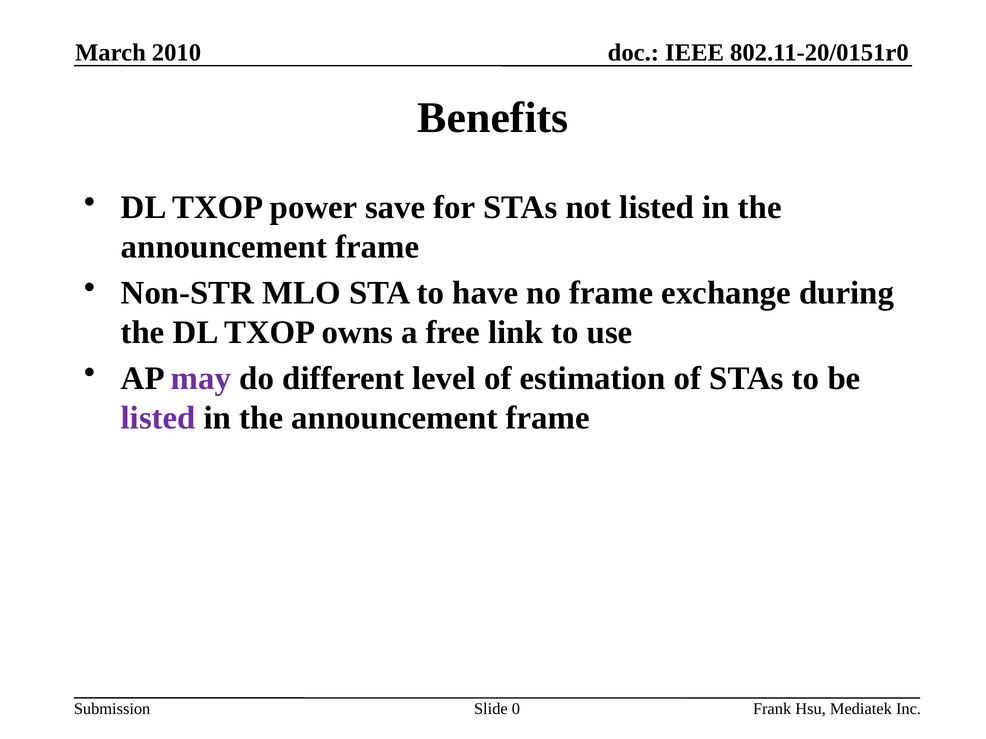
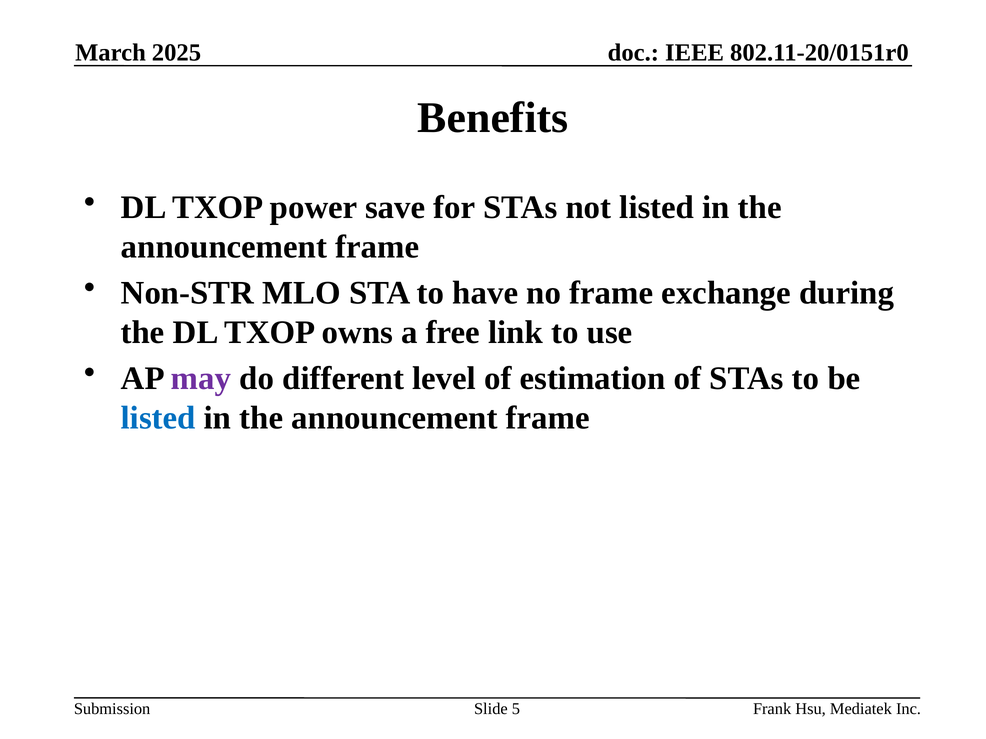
2010: 2010 -> 2025
listed at (158, 418) colour: purple -> blue
0: 0 -> 5
